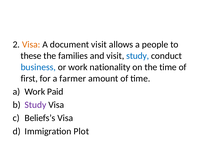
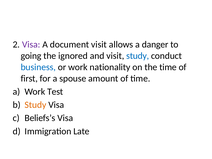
Visa at (31, 44) colour: orange -> purple
people: people -> danger
these: these -> going
families: families -> ignored
farmer: farmer -> spouse
Paid: Paid -> Test
Study at (35, 105) colour: purple -> orange
Plot: Plot -> Late
